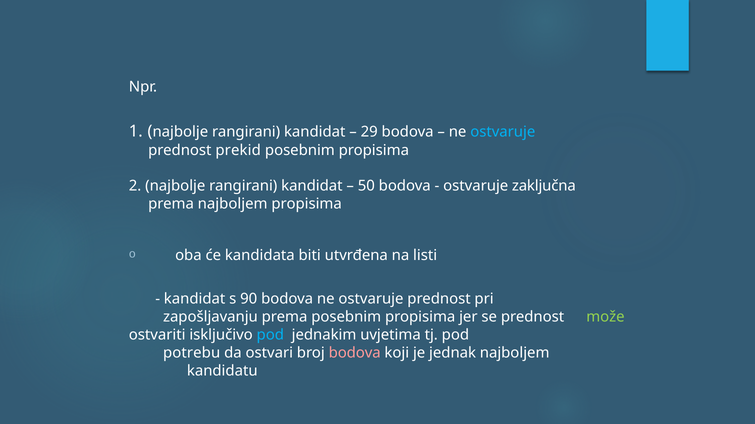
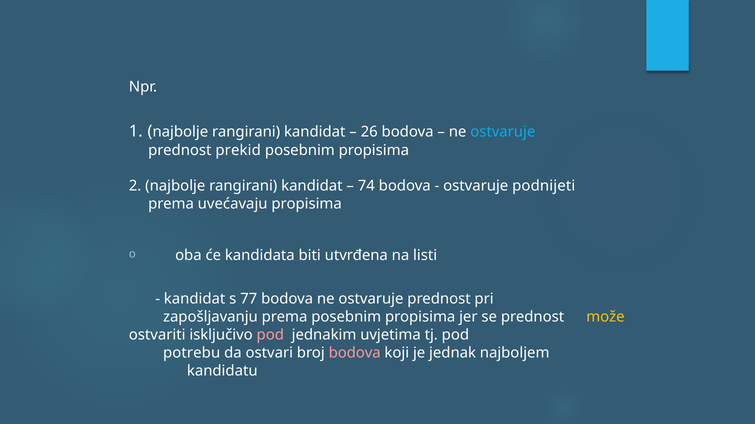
29: 29 -> 26
50: 50 -> 74
zaključna: zaključna -> podnijeti
prema najboljem: najboljem -> uvećavaju
90: 90 -> 77
može colour: light green -> yellow
pod at (270, 335) colour: light blue -> pink
